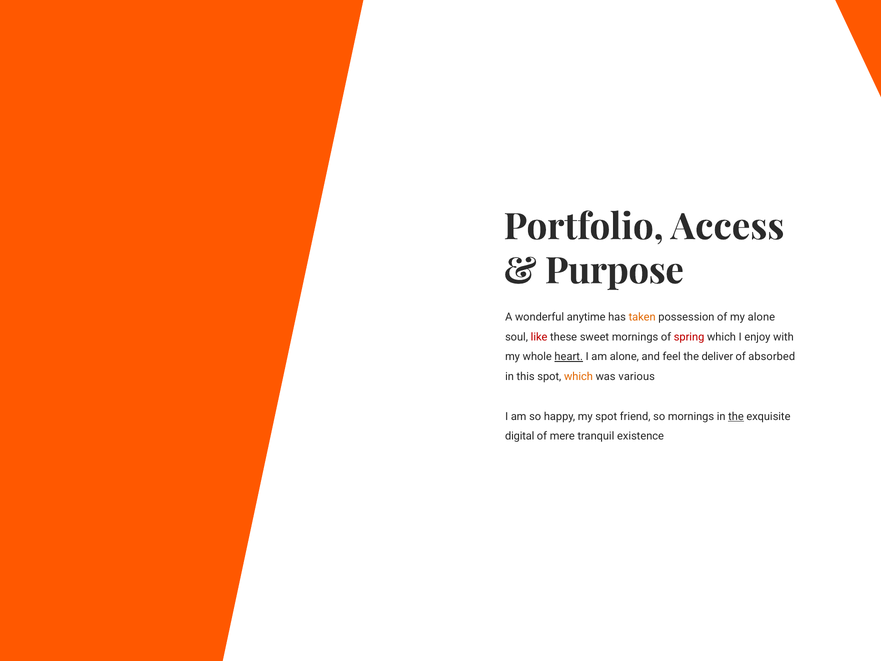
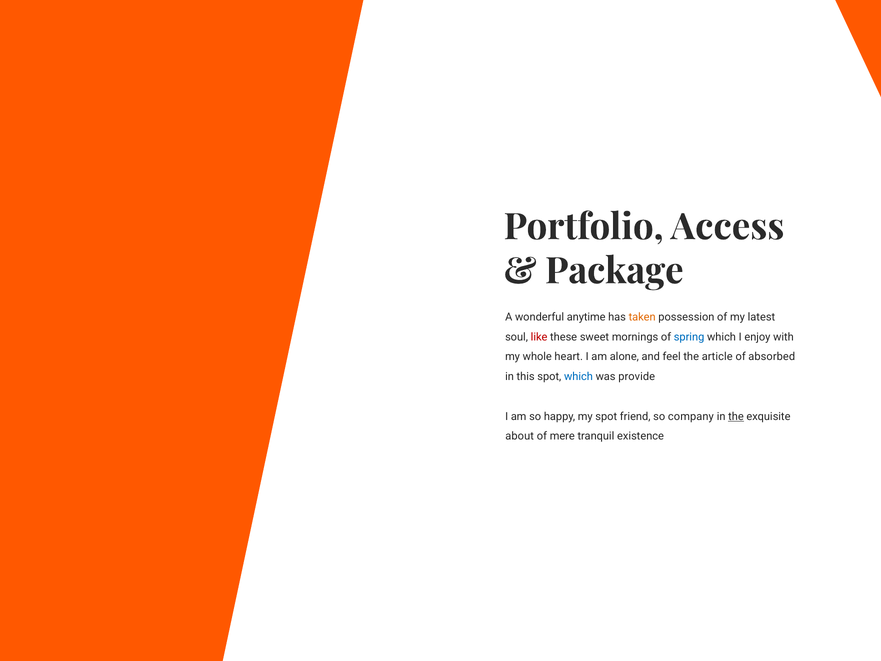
Purpose: Purpose -> Package
my alone: alone -> latest
spring colour: red -> blue
heart underline: present -> none
deliver: deliver -> article
which at (578, 377) colour: orange -> blue
various: various -> provide
so mornings: mornings -> company
digital: digital -> about
